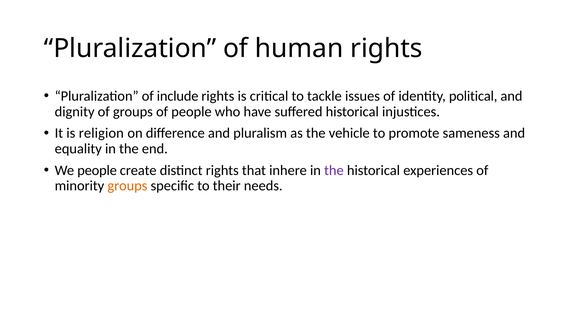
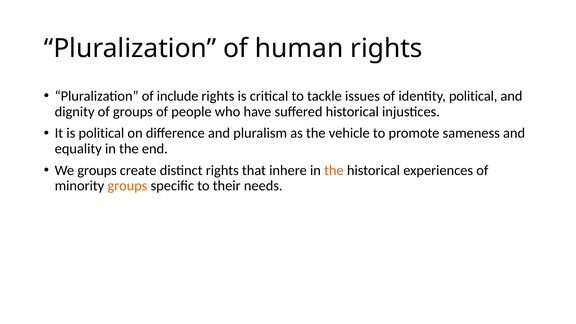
is religion: religion -> political
We people: people -> groups
the at (334, 170) colour: purple -> orange
